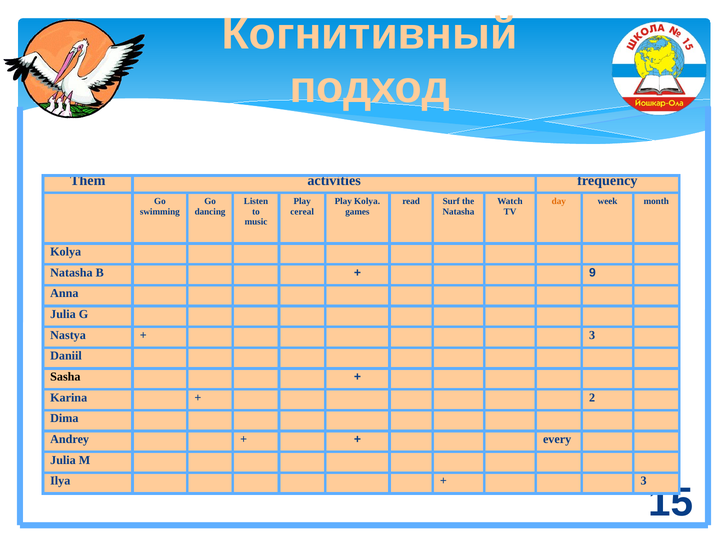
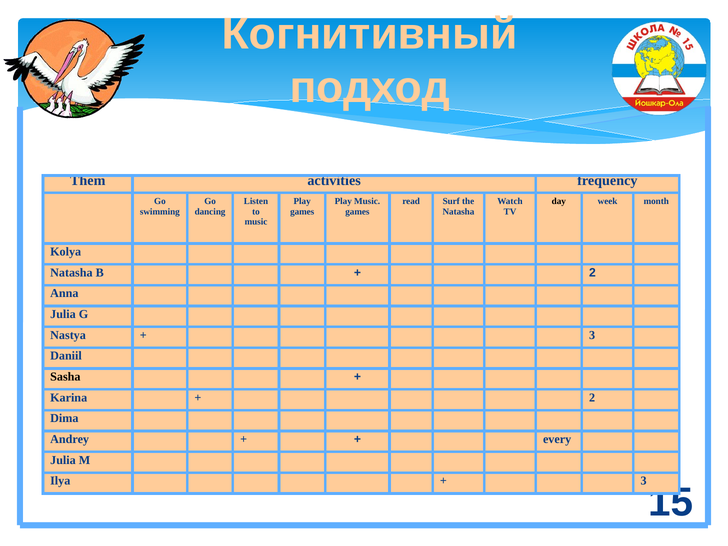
Play Kolya: Kolya -> Music
day colour: orange -> black
cereal at (302, 212): cereal -> games
9 at (592, 273): 9 -> 2
